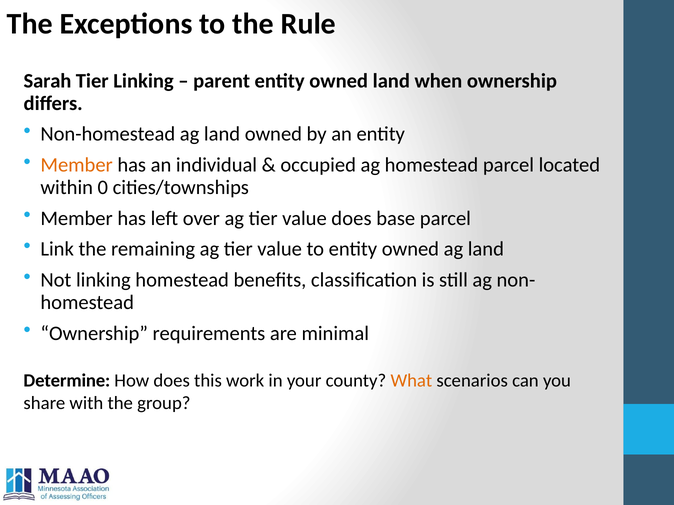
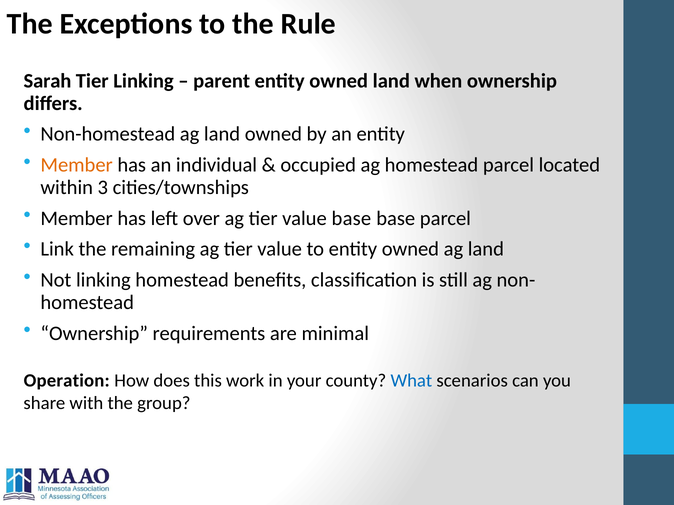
0: 0 -> 3
value does: does -> base
Determine: Determine -> Operation
What colour: orange -> blue
